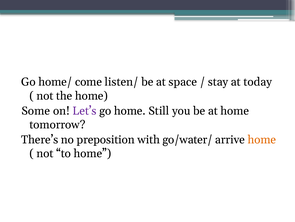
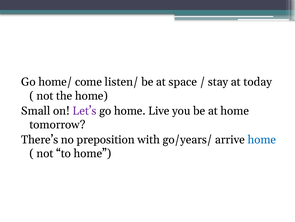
Some: Some -> Small
Still: Still -> Live
go/water/: go/water/ -> go/years/
home at (262, 139) colour: orange -> blue
